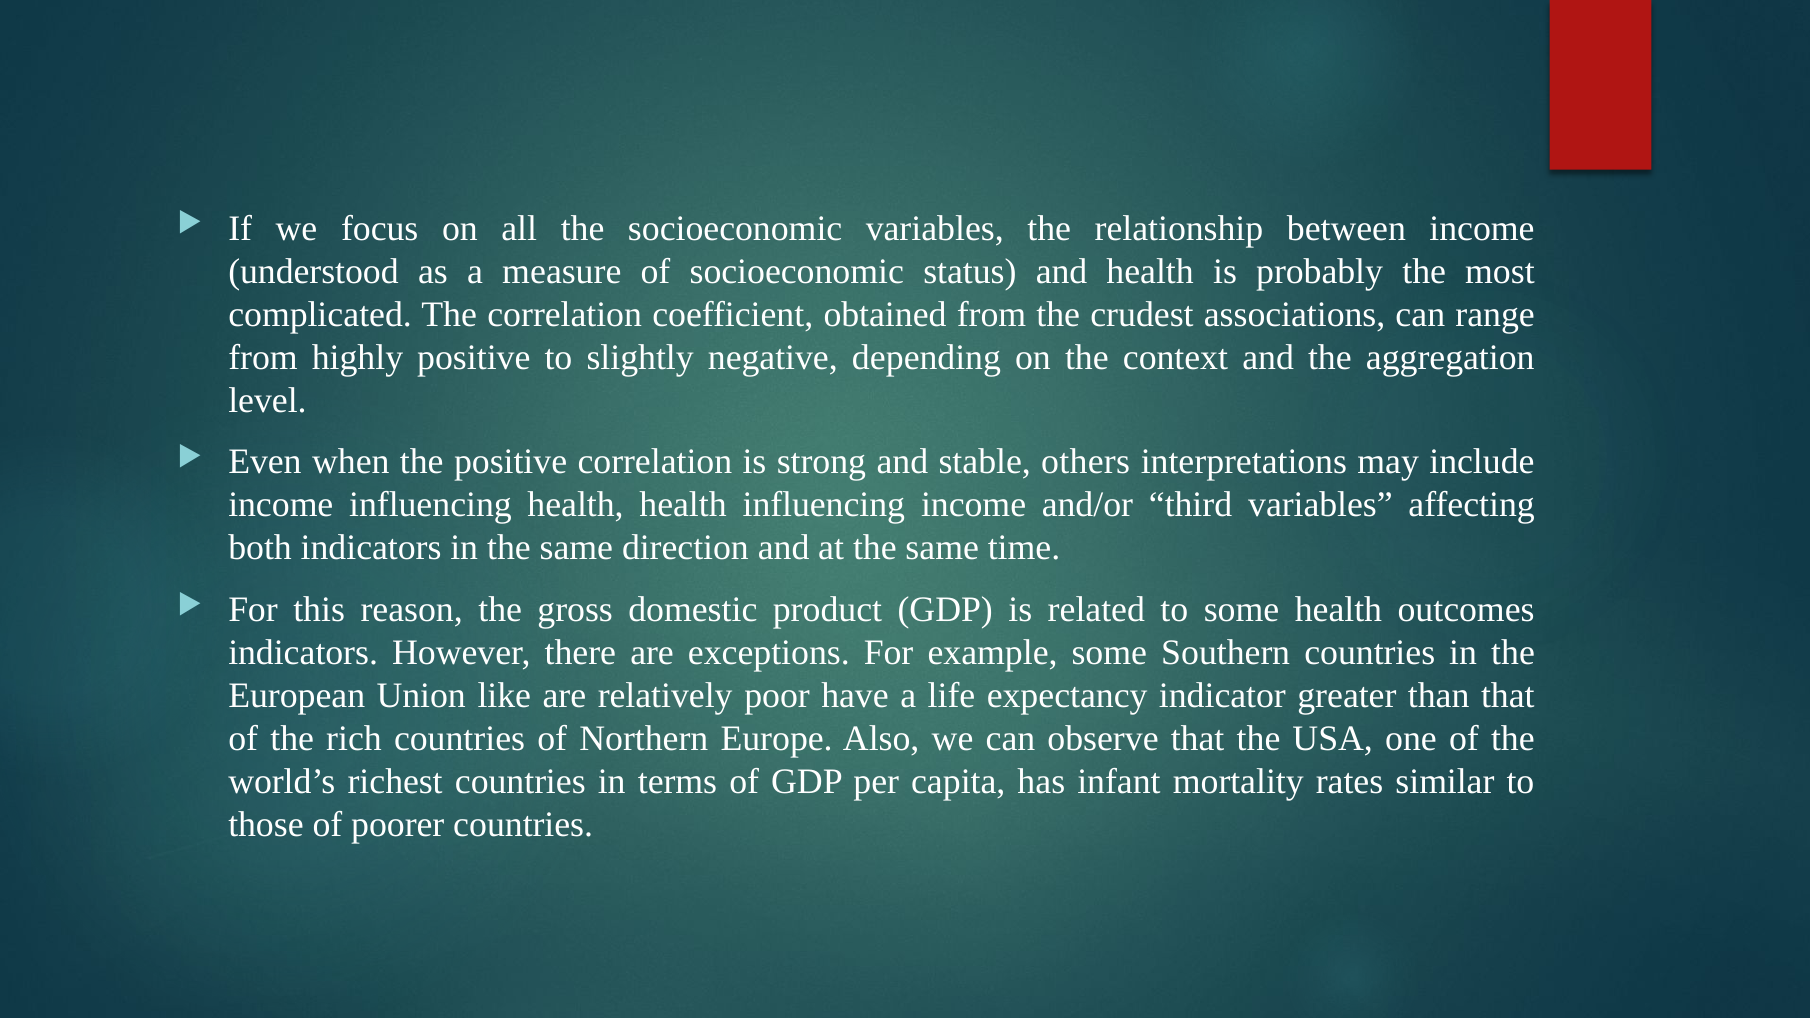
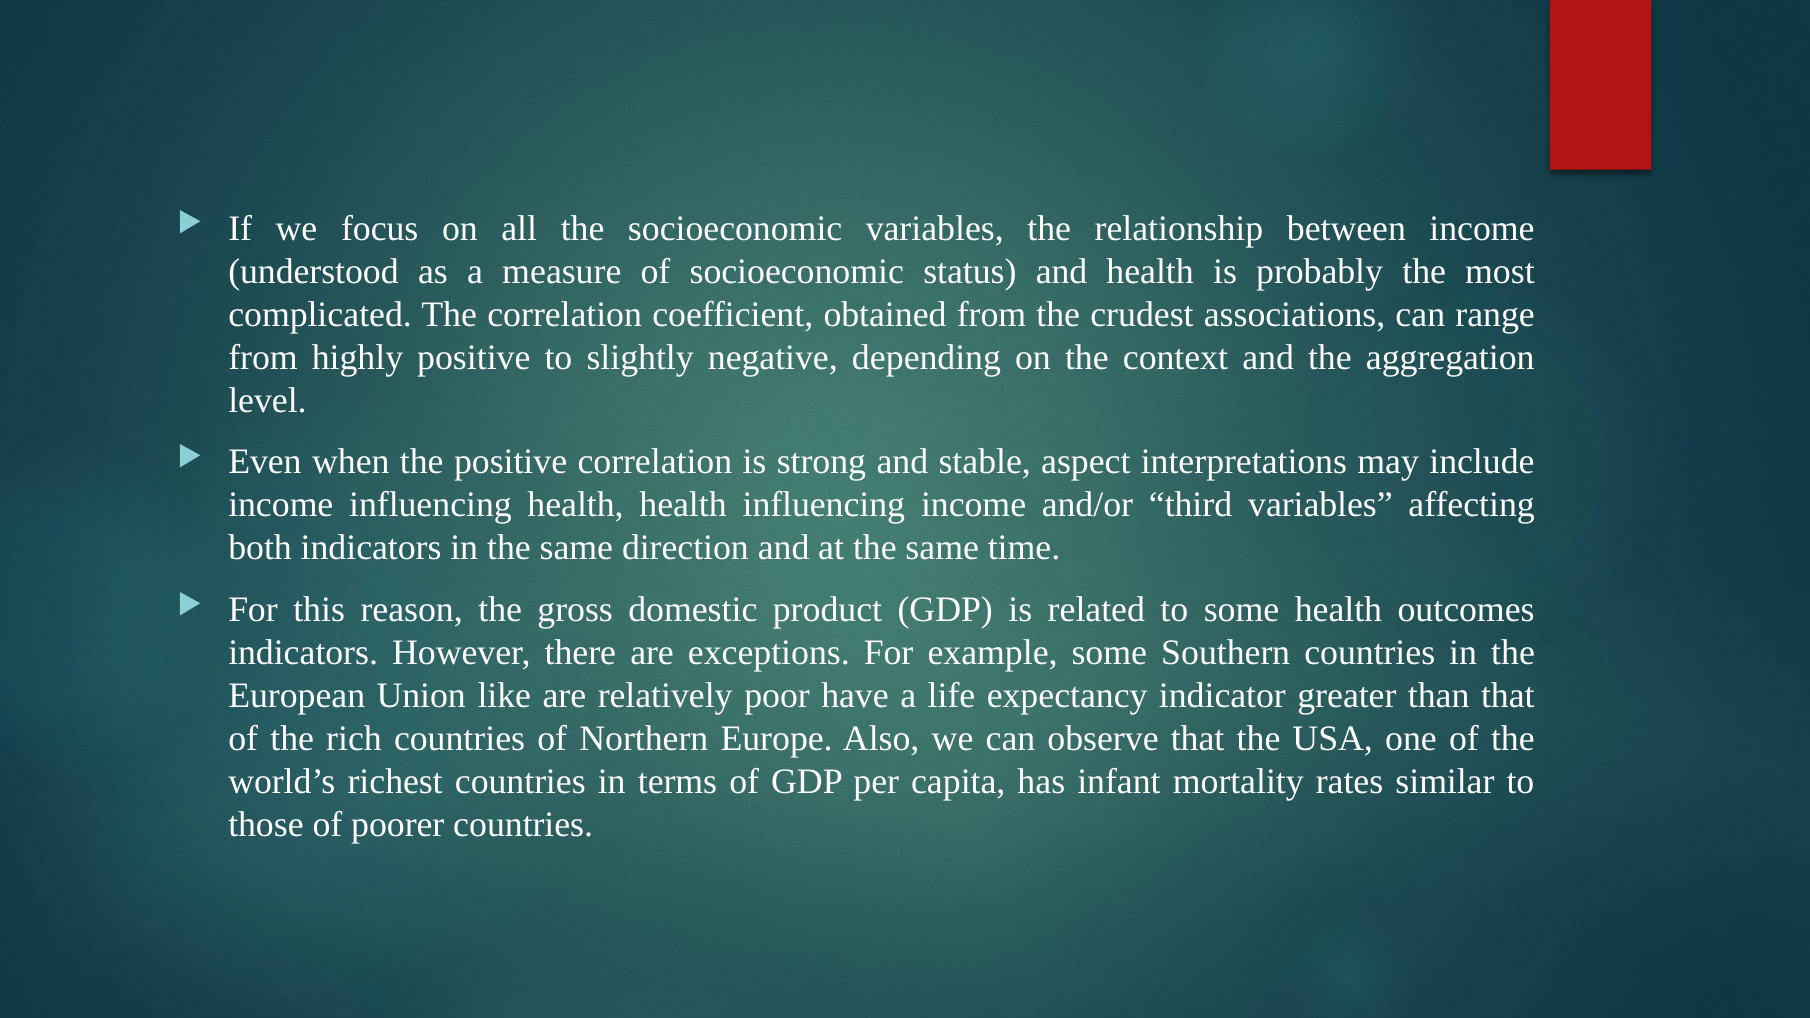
others: others -> aspect
